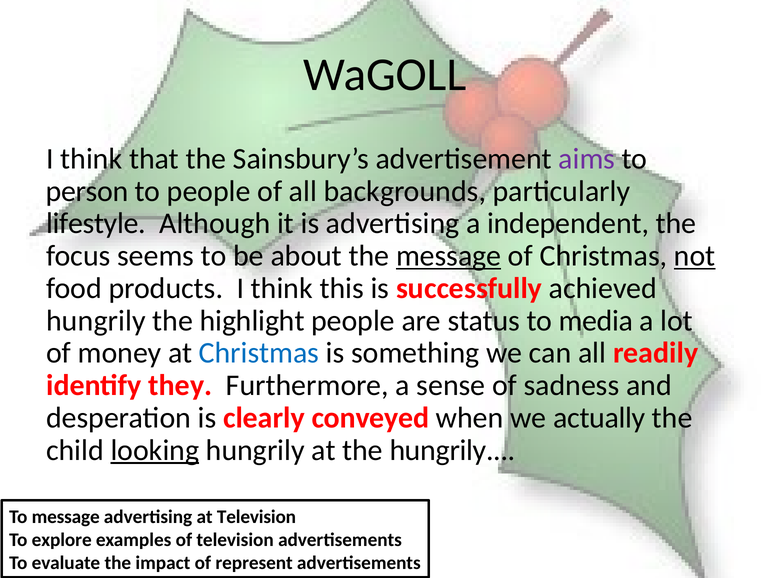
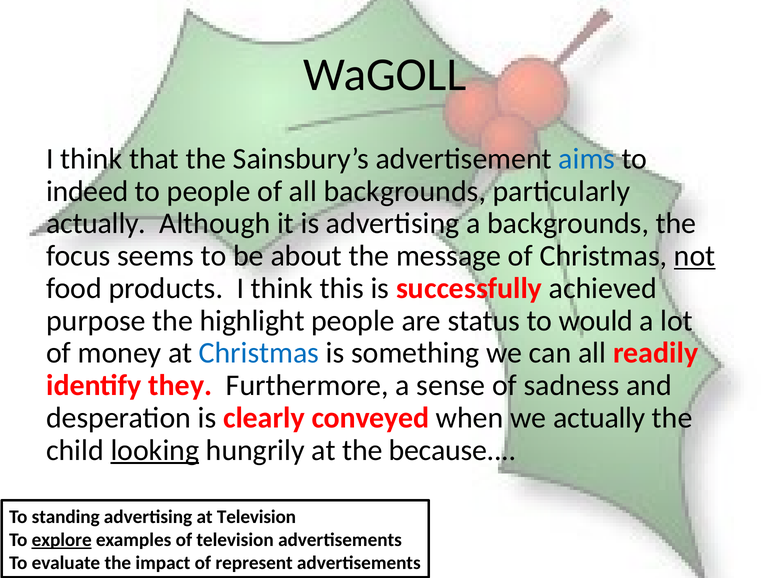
aims colour: purple -> blue
person: person -> indeed
lifestyle at (96, 223): lifestyle -> actually
a independent: independent -> backgrounds
message at (449, 256) underline: present -> none
hungrily at (96, 320): hungrily -> purpose
media: media -> would
the hungrily: hungrily -> because
To message: message -> standing
explore underline: none -> present
